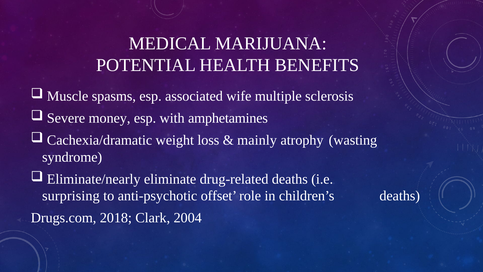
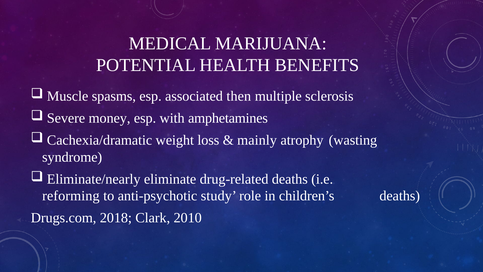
wife: wife -> then
surprising: surprising -> reforming
offset: offset -> study
2004: 2004 -> 2010
